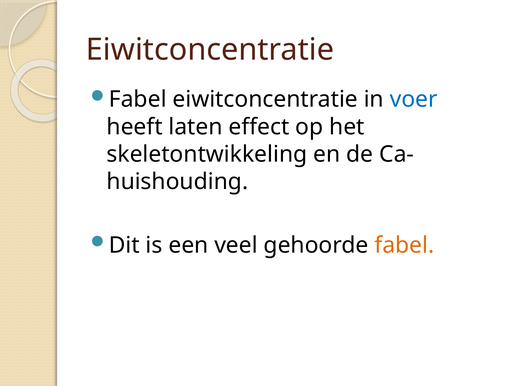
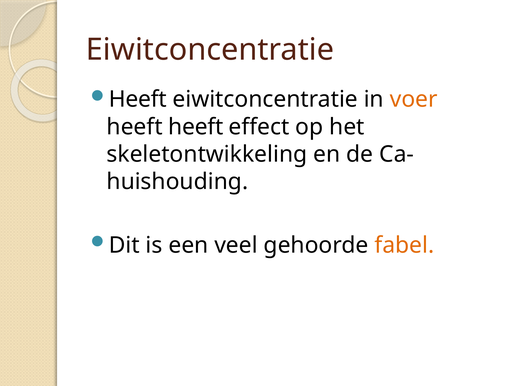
Fabel at (138, 99): Fabel -> Heeft
voer colour: blue -> orange
heeft laten: laten -> heeft
